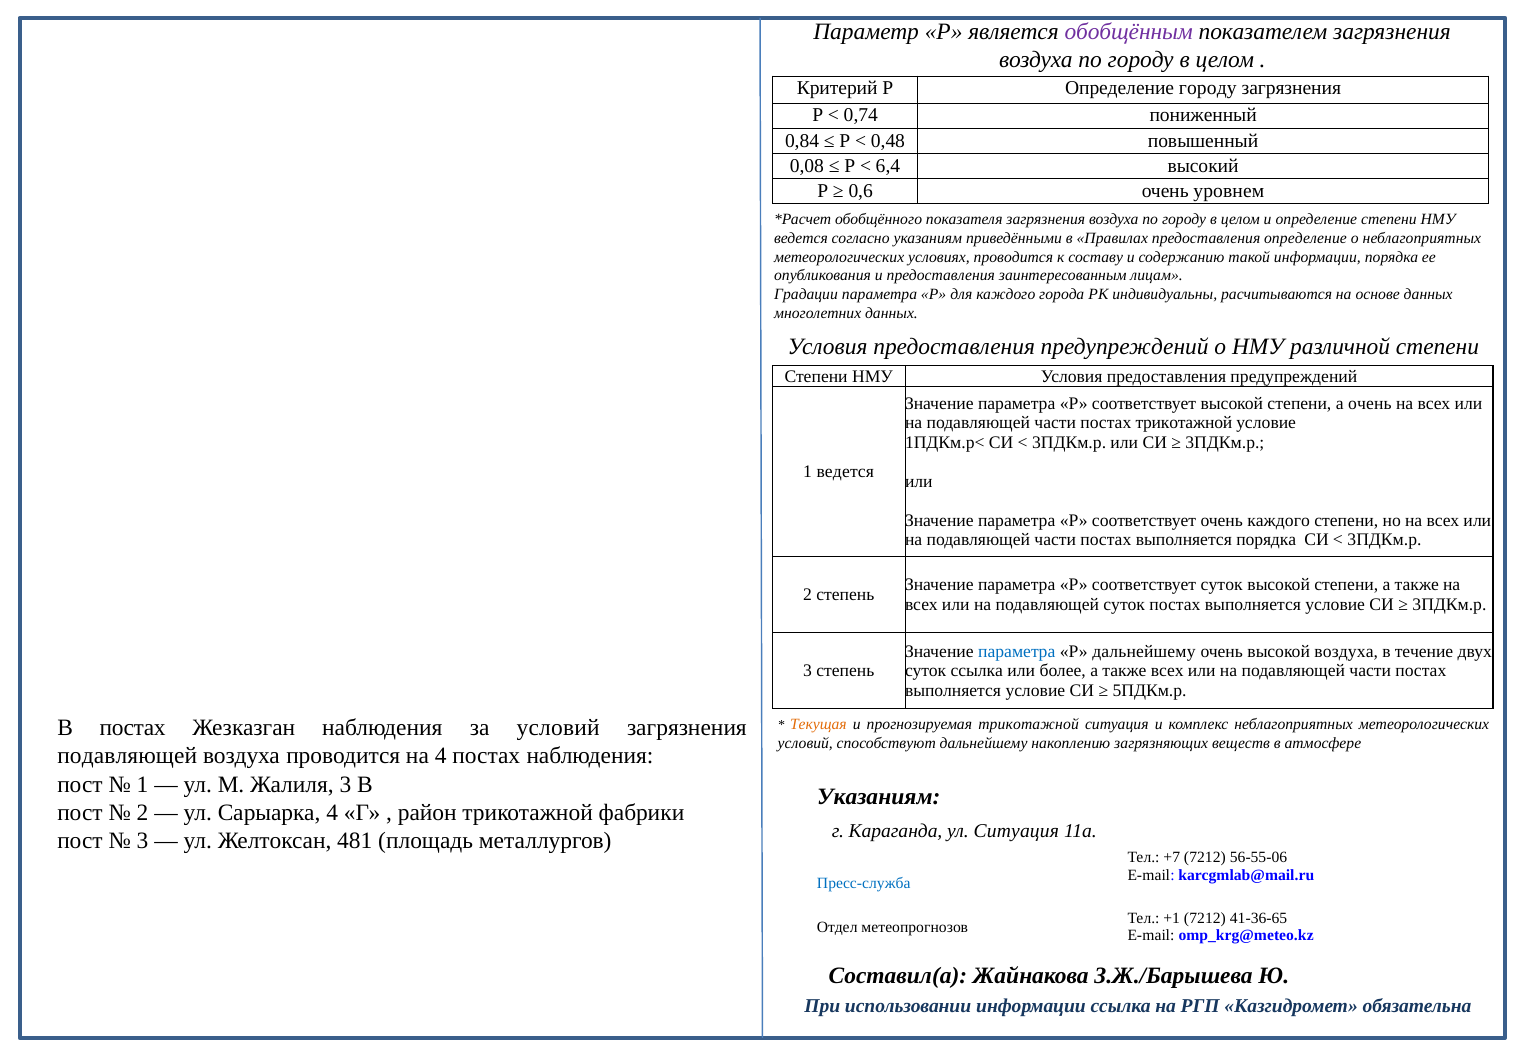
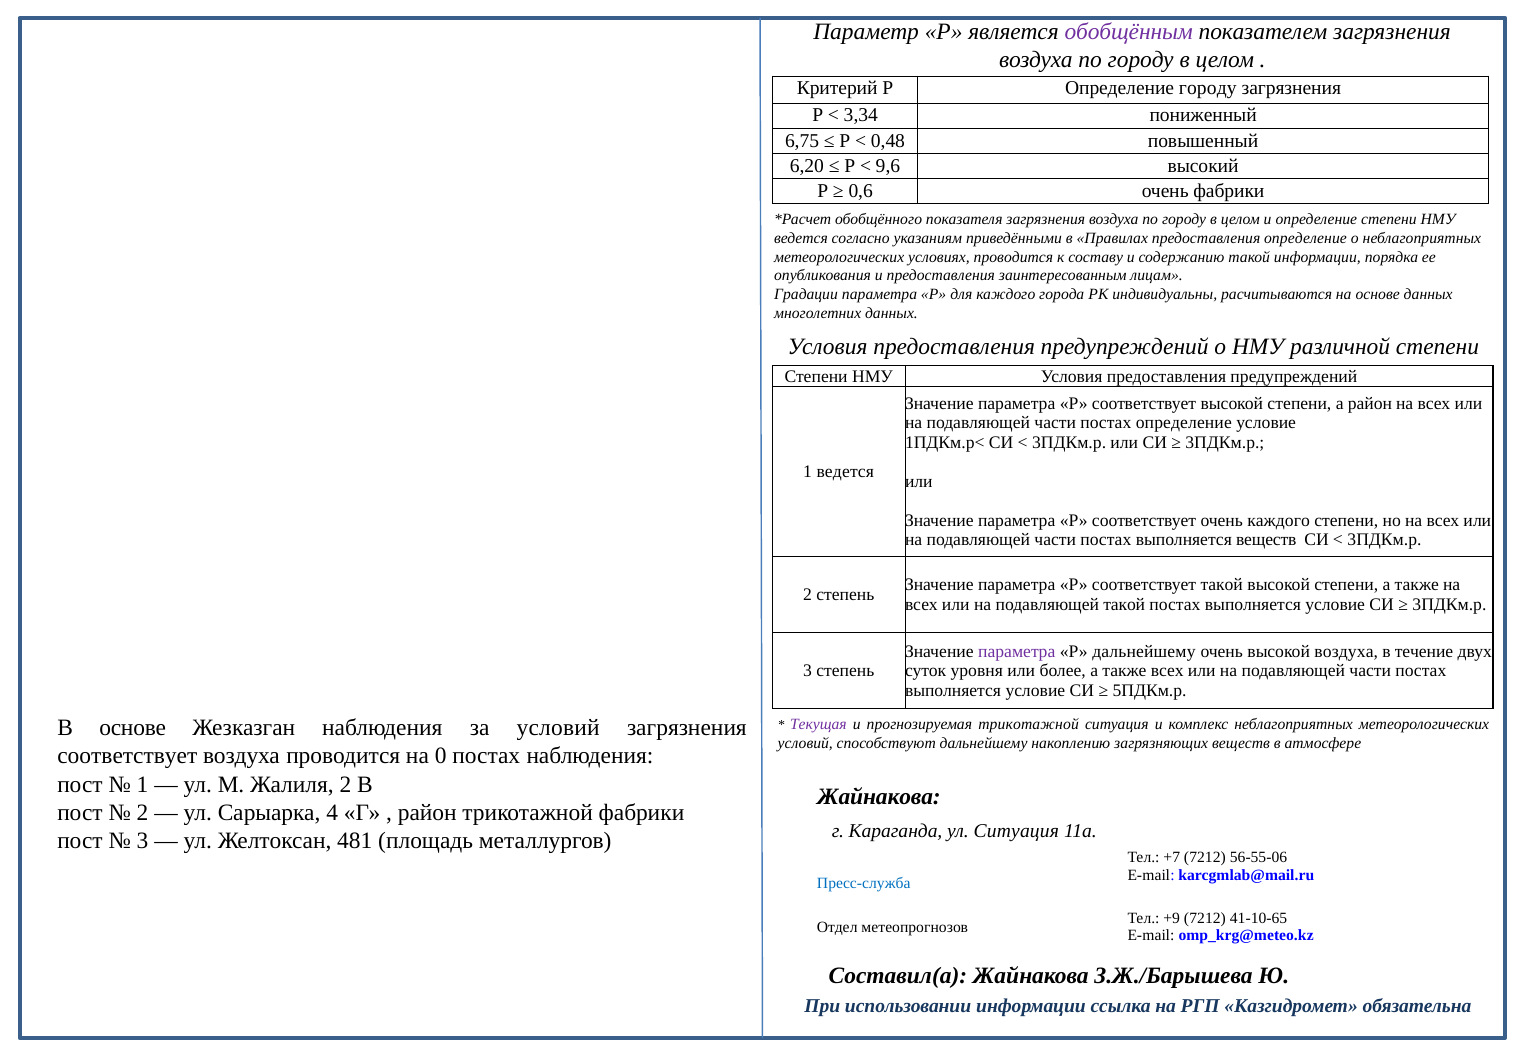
0,74: 0,74 -> 3,34
0,84: 0,84 -> 6,75
0,08: 0,08 -> 6,20
6,4: 6,4 -> 9,6
очень уровнем: уровнем -> фабрики
а очень: очень -> район
постах трикотажной: трикотажной -> определение
выполняется порядка: порядка -> веществ
соответствует суток: суток -> такой
подавляющей суток: суток -> такой
параметра at (1017, 651) colour: blue -> purple
суток ссылка: ссылка -> уровня
В постах: постах -> основе
Текущая colour: orange -> purple
подавляющей at (127, 756): подавляющей -> соответствует
на 4: 4 -> 0
Жалиля 3: 3 -> 2
Указаниям at (879, 796): Указаниям -> Жайнакова
+1: +1 -> +9
41-36-65: 41-36-65 -> 41-10-65
